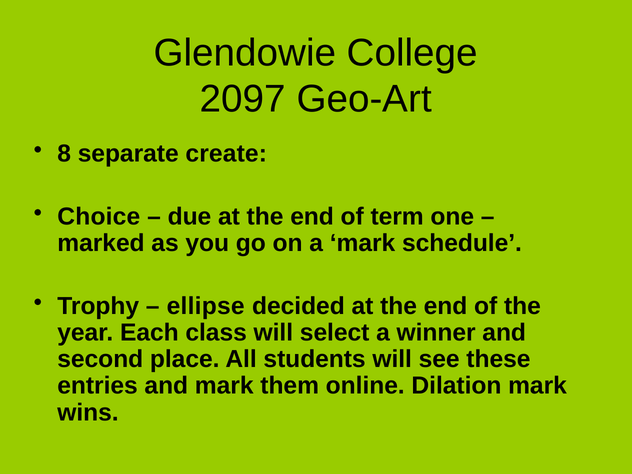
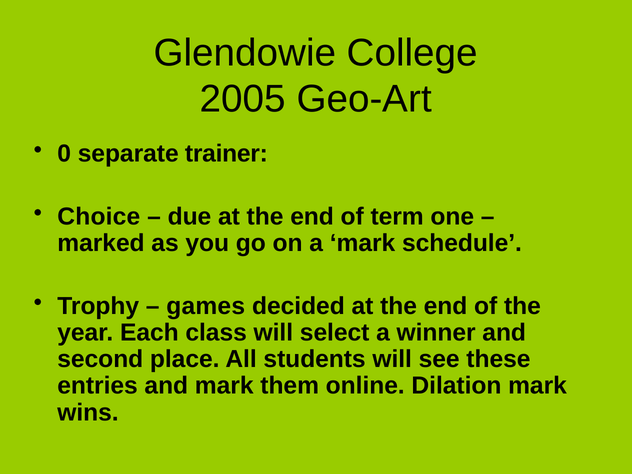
2097: 2097 -> 2005
8: 8 -> 0
create: create -> trainer
ellipse: ellipse -> games
